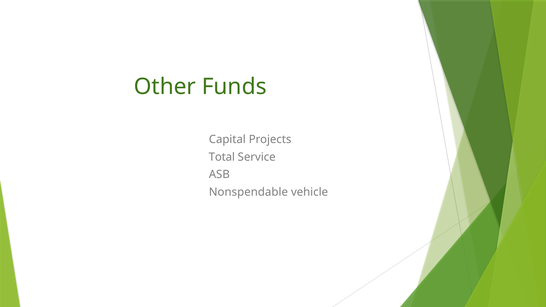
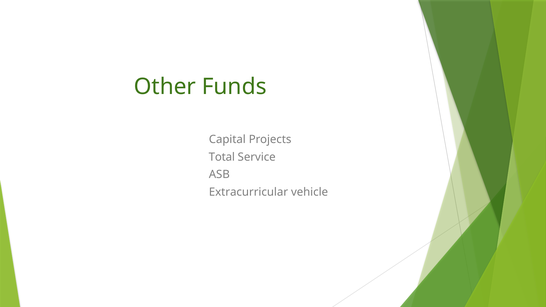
Nonspendable: Nonspendable -> Extracurricular
